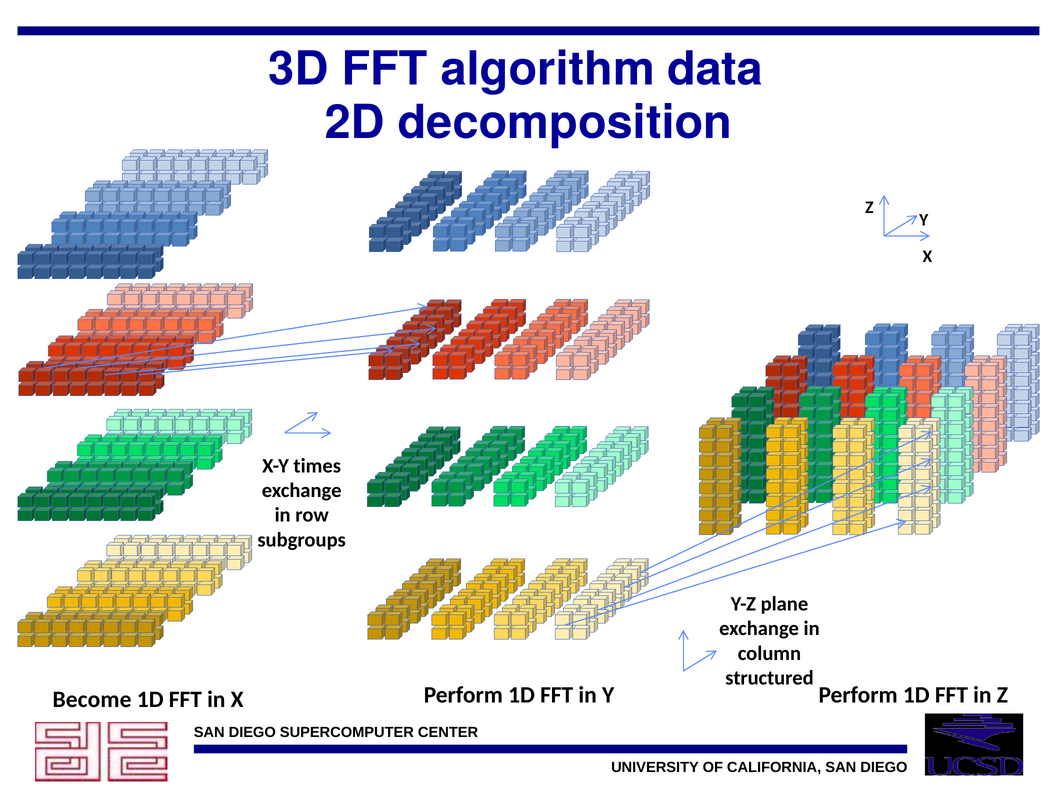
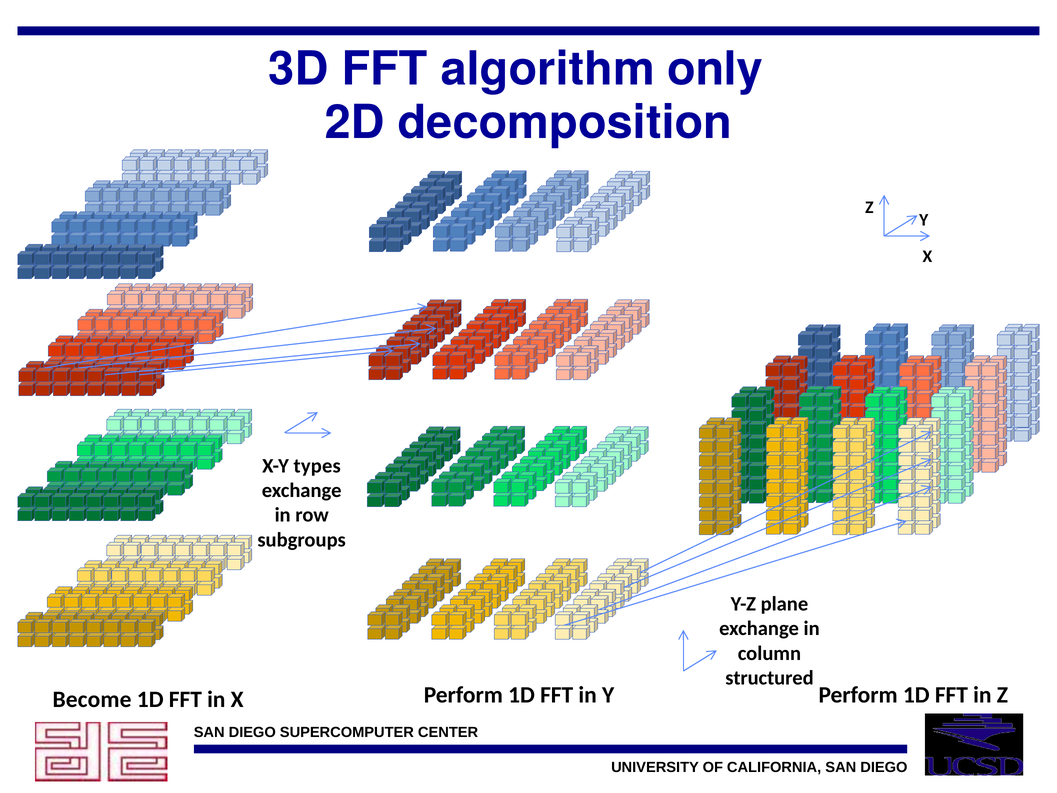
data: data -> only
times: times -> types
